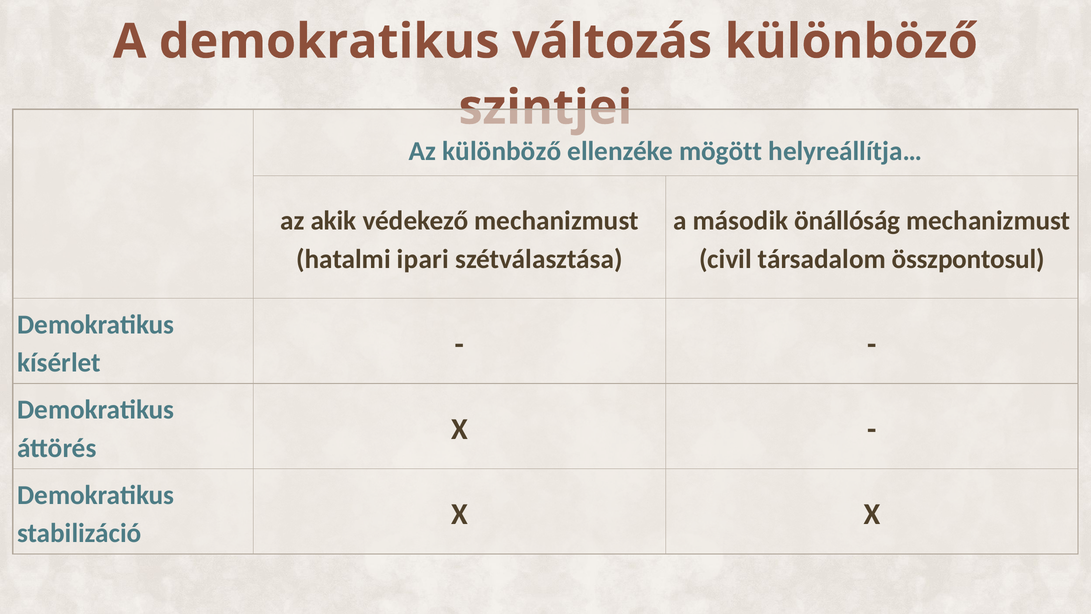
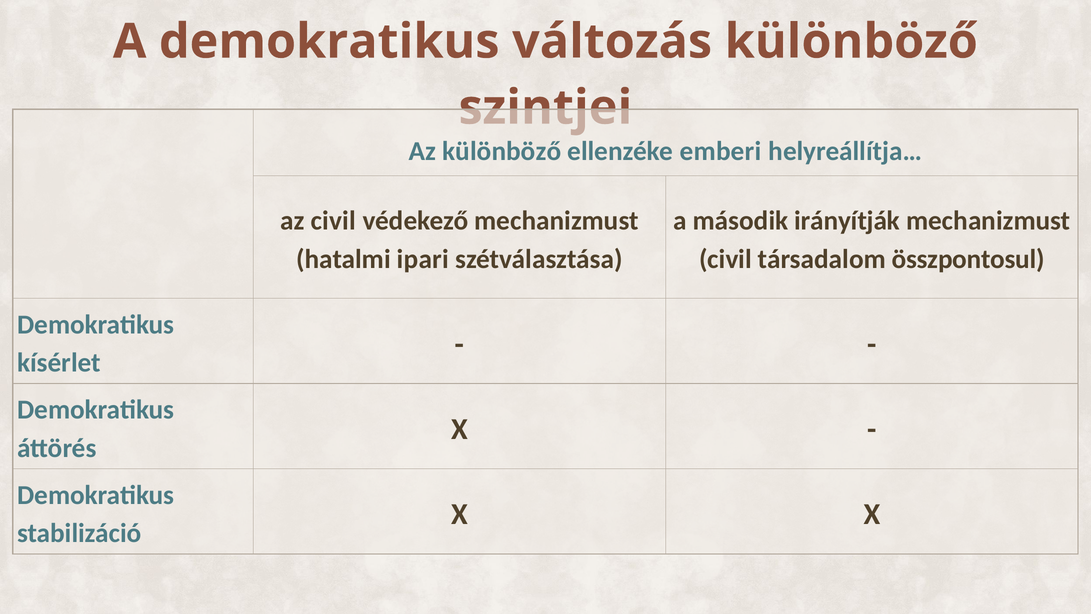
mögött: mögött -> emberi
az akik: akik -> civil
önállóság: önállóság -> irányítják
